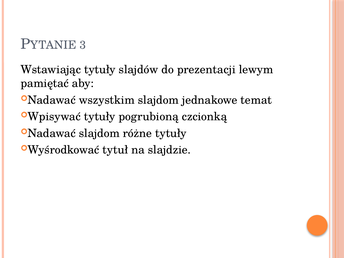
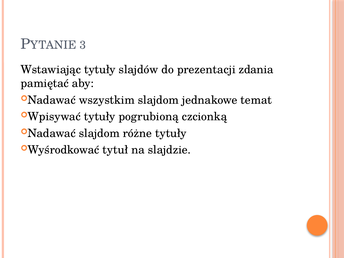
lewym: lewym -> zdania
